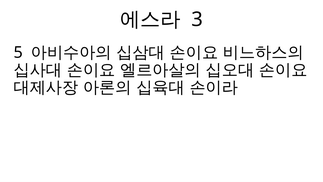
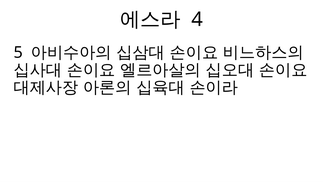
3: 3 -> 4
